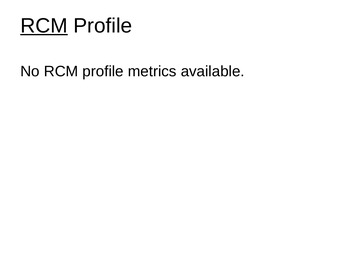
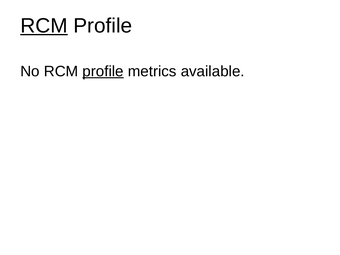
profile at (103, 71) underline: none -> present
